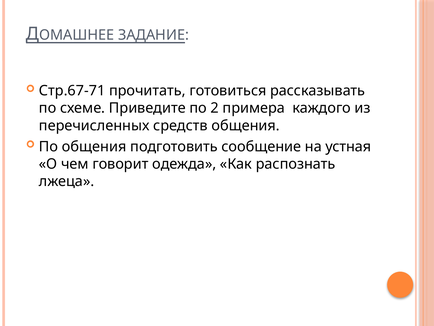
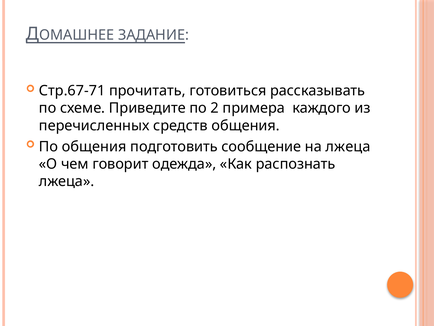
на устная: устная -> лжеца
